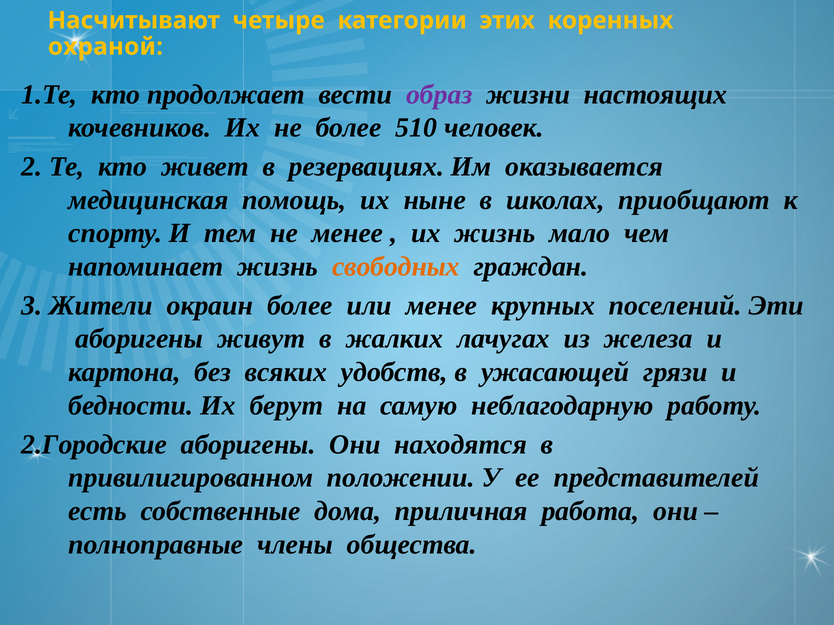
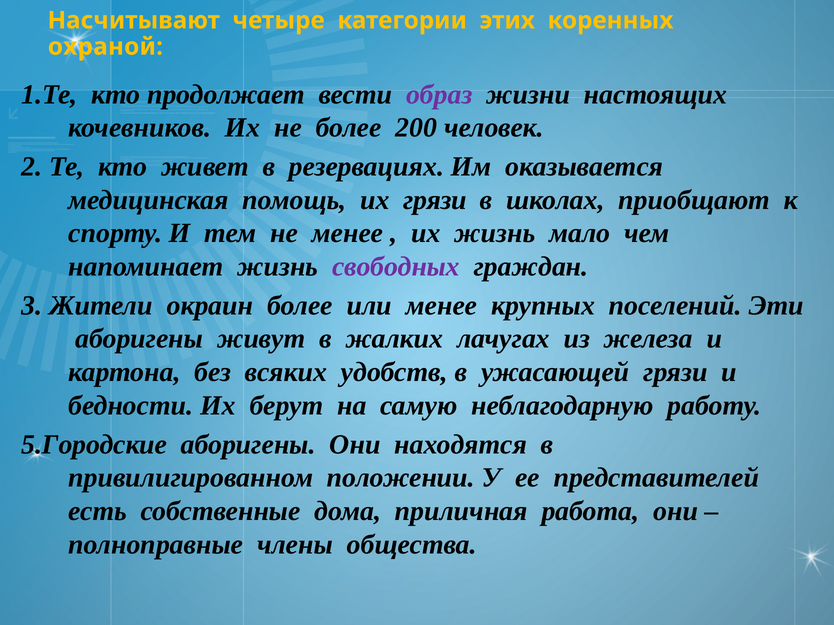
510: 510 -> 200
их ныне: ныне -> грязи
свободных colour: orange -> purple
2.Городские: 2.Городские -> 5.Городские
